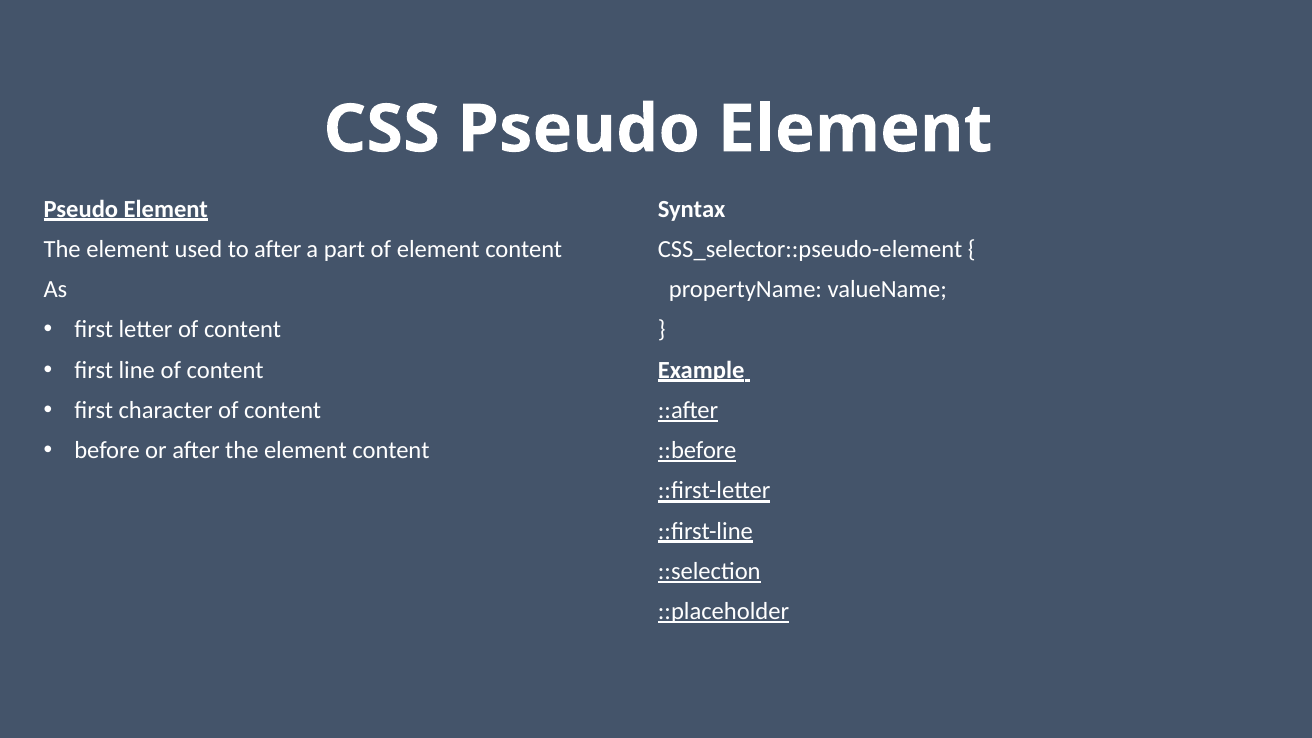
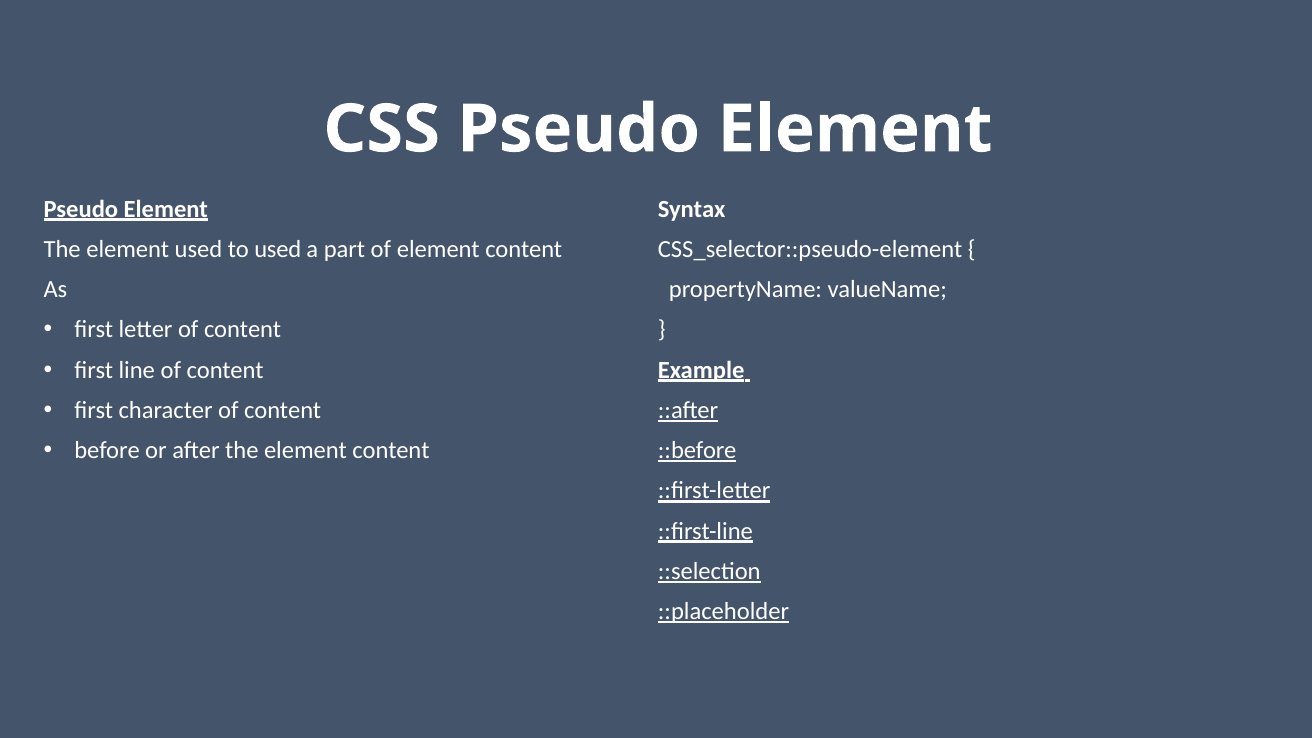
to after: after -> used
